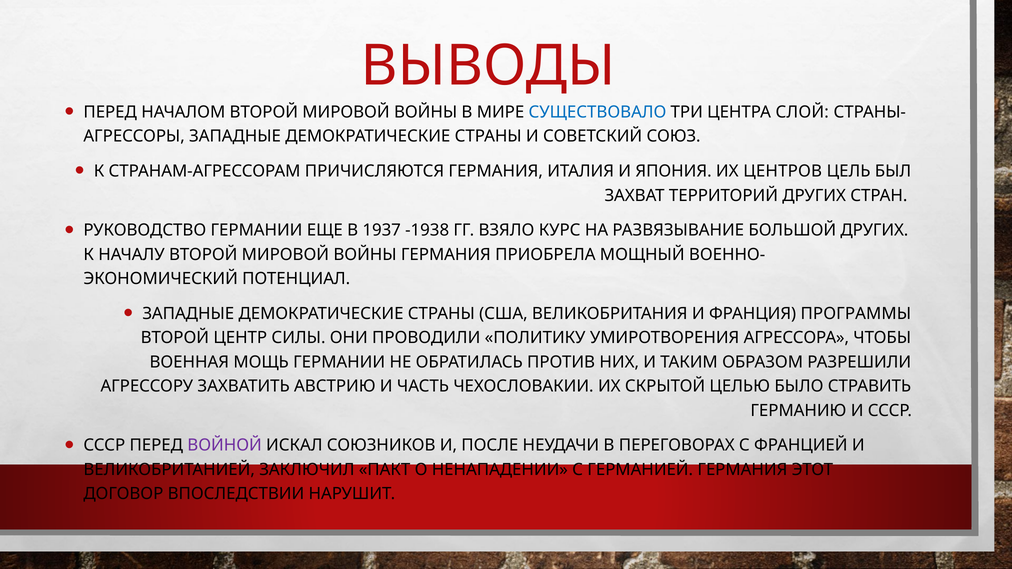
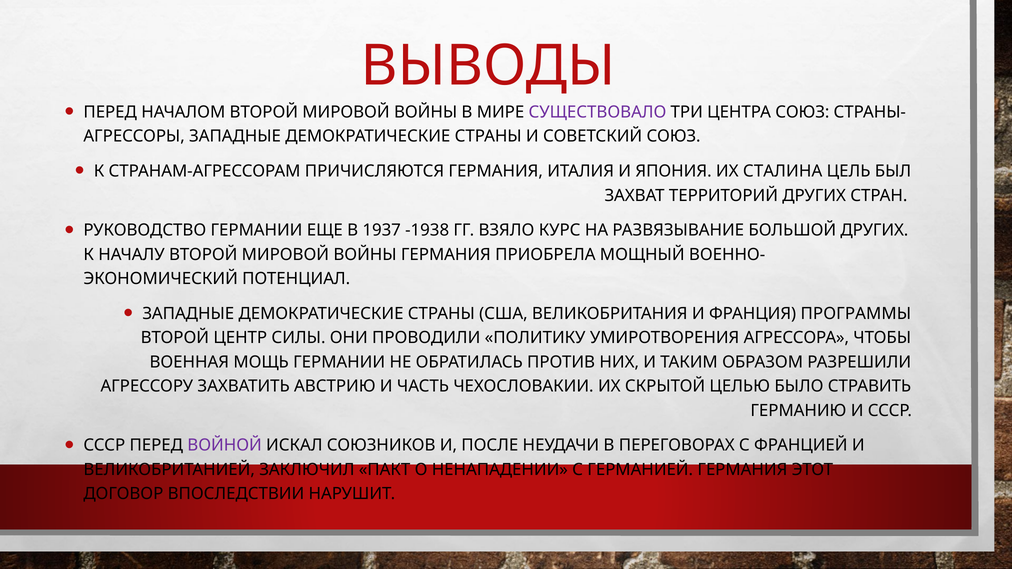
СУЩЕСТВОВАЛО colour: blue -> purple
ЦЕНТРА СЛОЙ: СЛОЙ -> СОЮЗ
ЦЕНТРОВ: ЦЕНТРОВ -> СТАЛИНА
